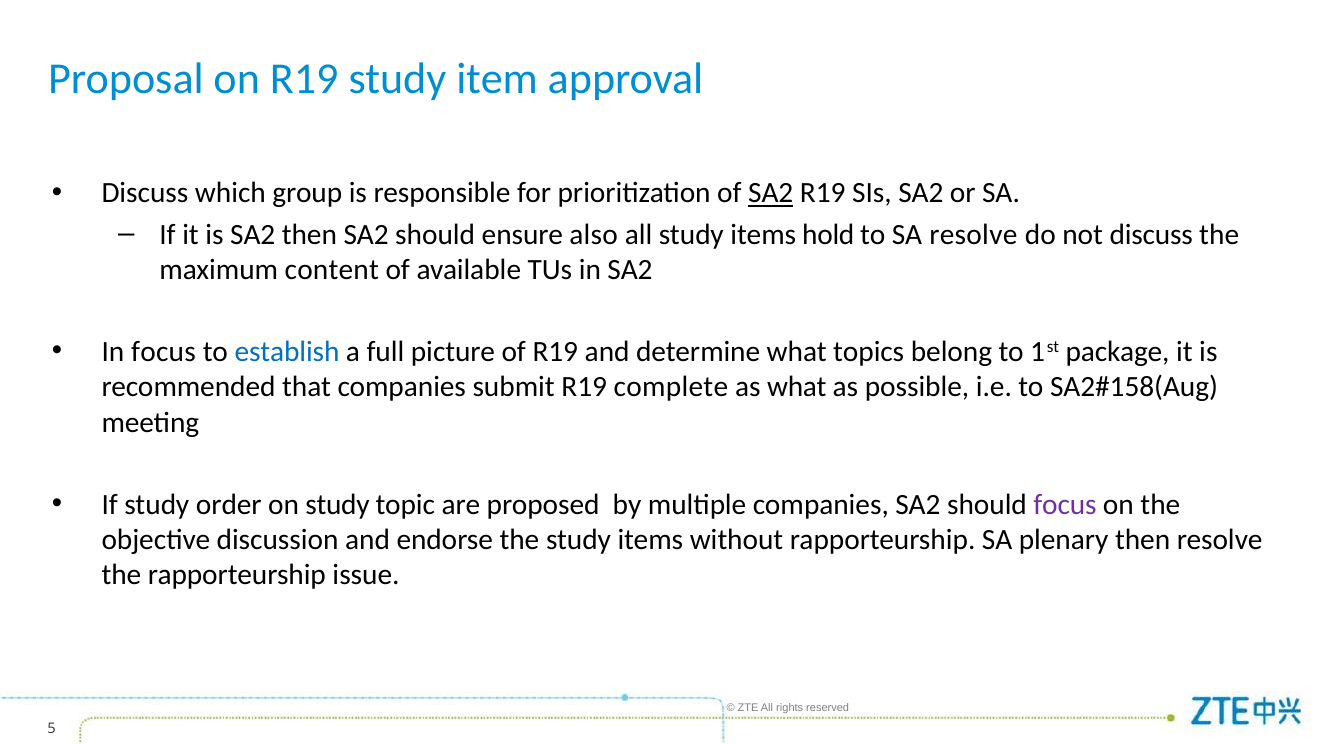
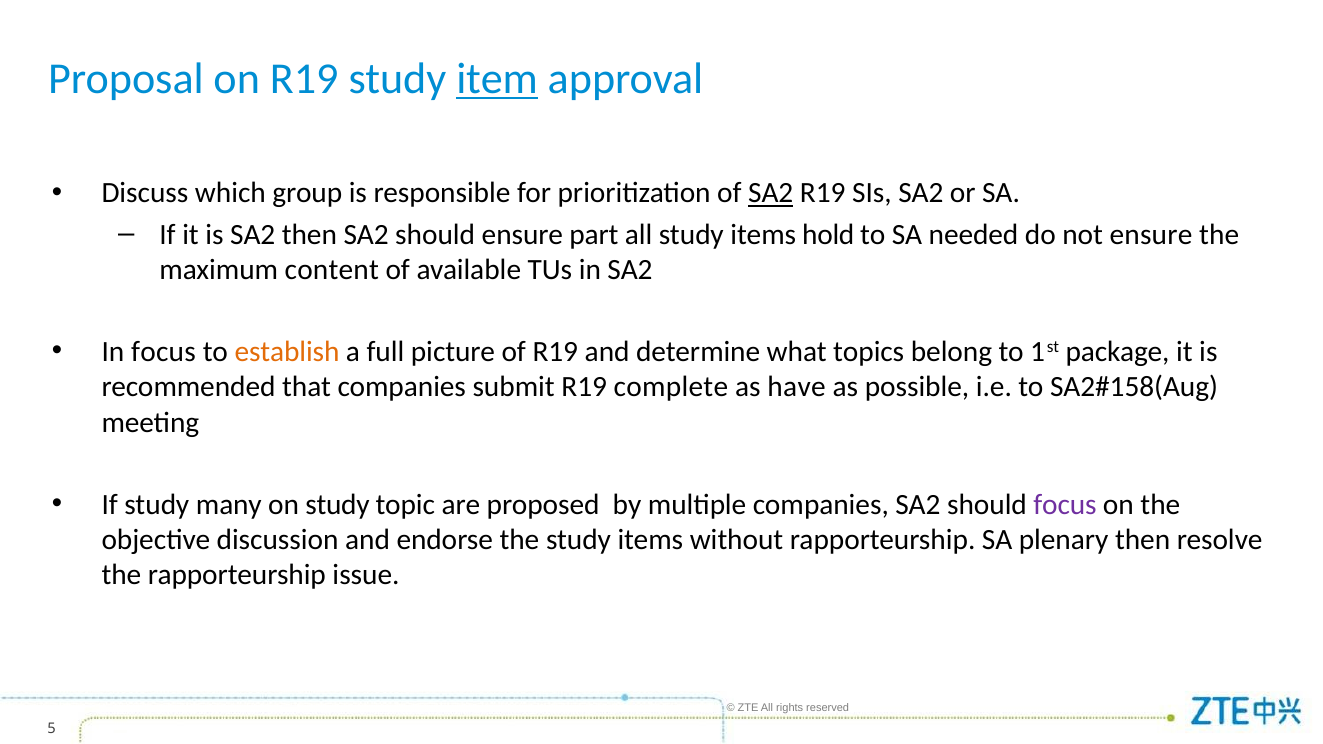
item underline: none -> present
also: also -> part
SA resolve: resolve -> needed
not discuss: discuss -> ensure
establish colour: blue -> orange
as what: what -> have
order: order -> many
